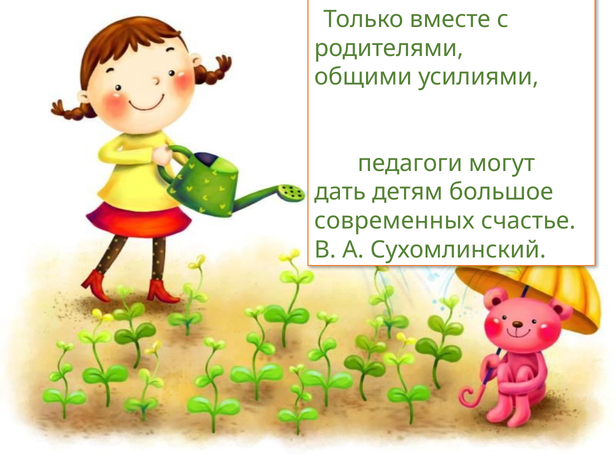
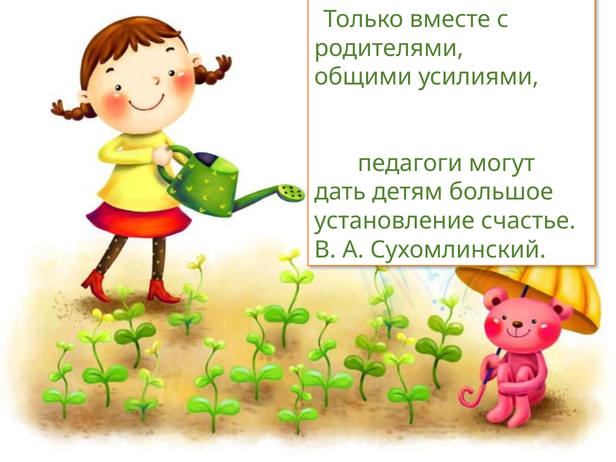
современных: современных -> установление
